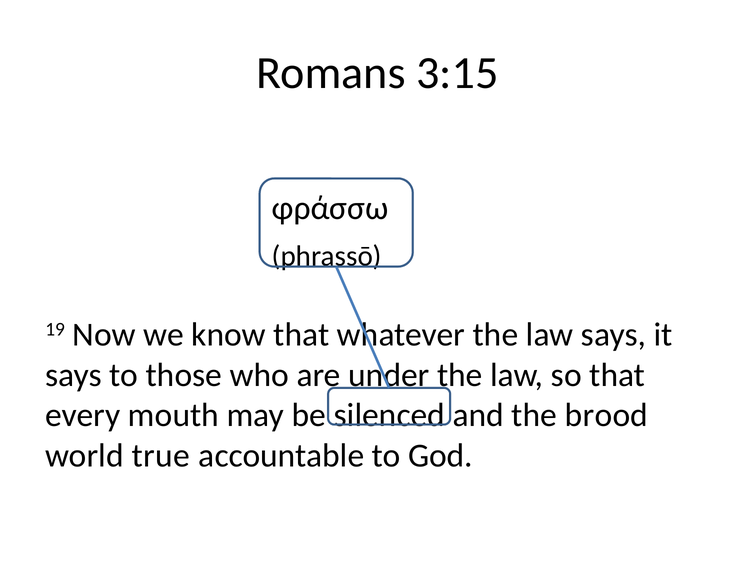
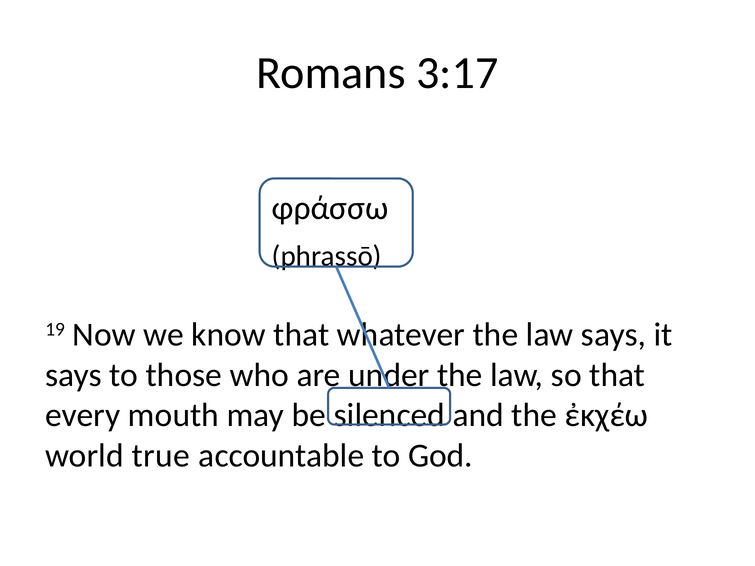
3:15: 3:15 -> 3:17
brood: brood -> ἐκχέω
